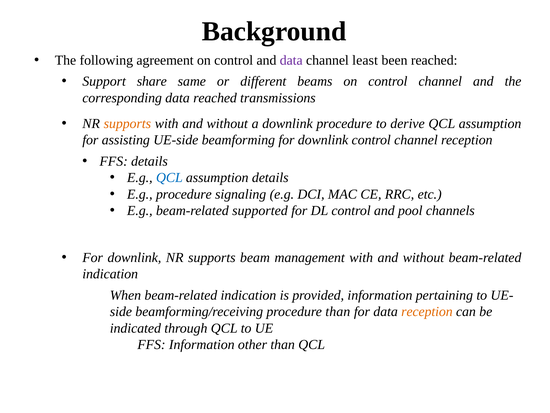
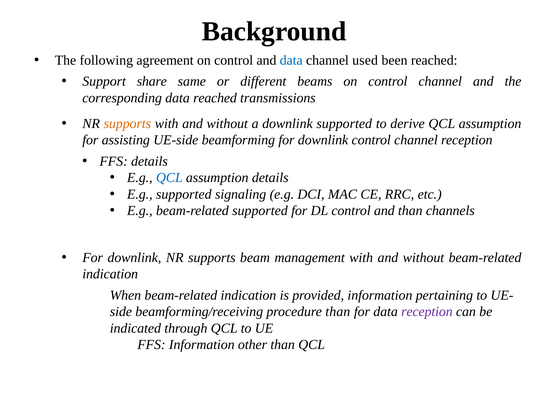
data at (291, 60) colour: purple -> blue
least: least -> used
downlink procedure: procedure -> supported
E.g procedure: procedure -> supported
and pool: pool -> than
reception at (427, 311) colour: orange -> purple
